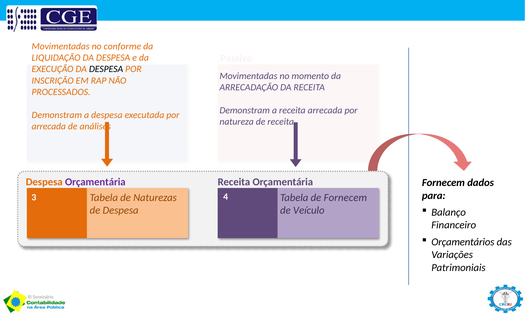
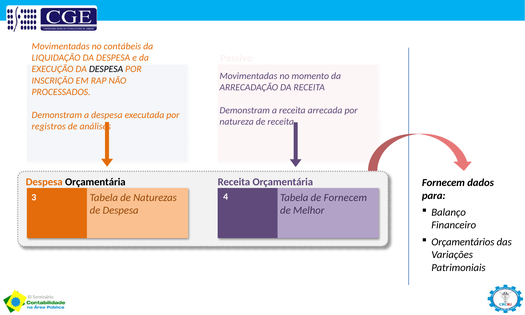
conforme: conforme -> contábeis
arrecada at (49, 126): arrecada -> registros
Orçamentária at (95, 182) colour: purple -> black
Veículo: Veículo -> Melhor
